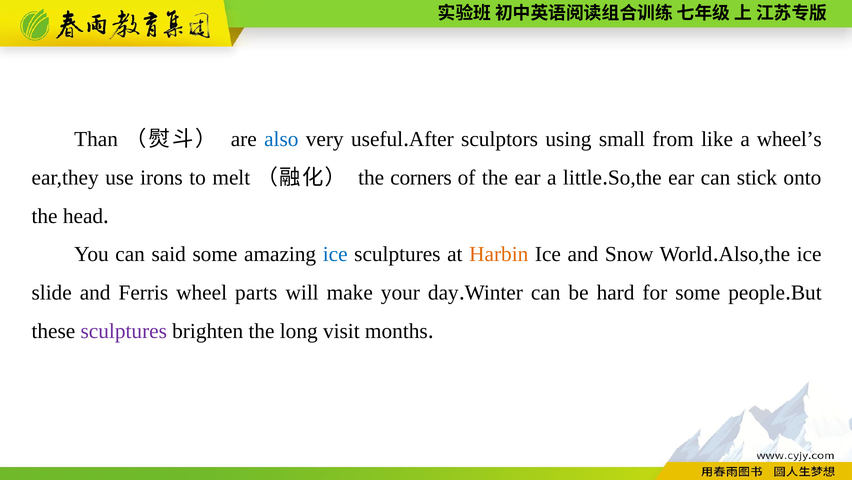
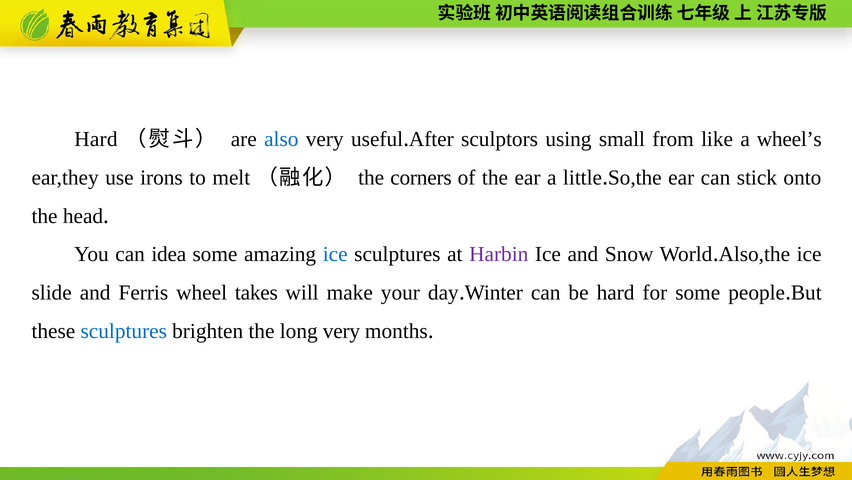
Than at (96, 139): Than -> Hard
said: said -> idea
Harbin colour: orange -> purple
parts: parts -> takes
sculptures at (124, 331) colour: purple -> blue
long visit: visit -> very
